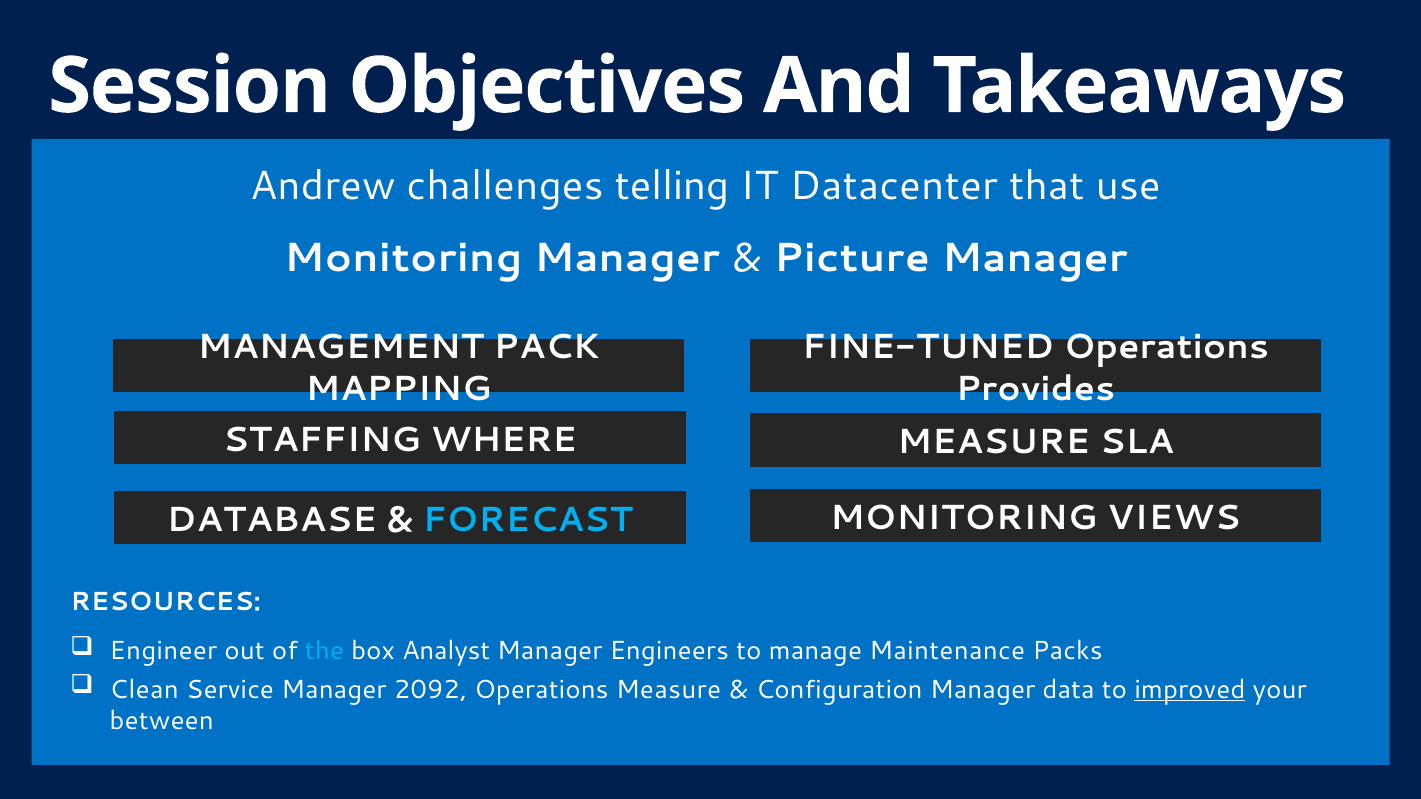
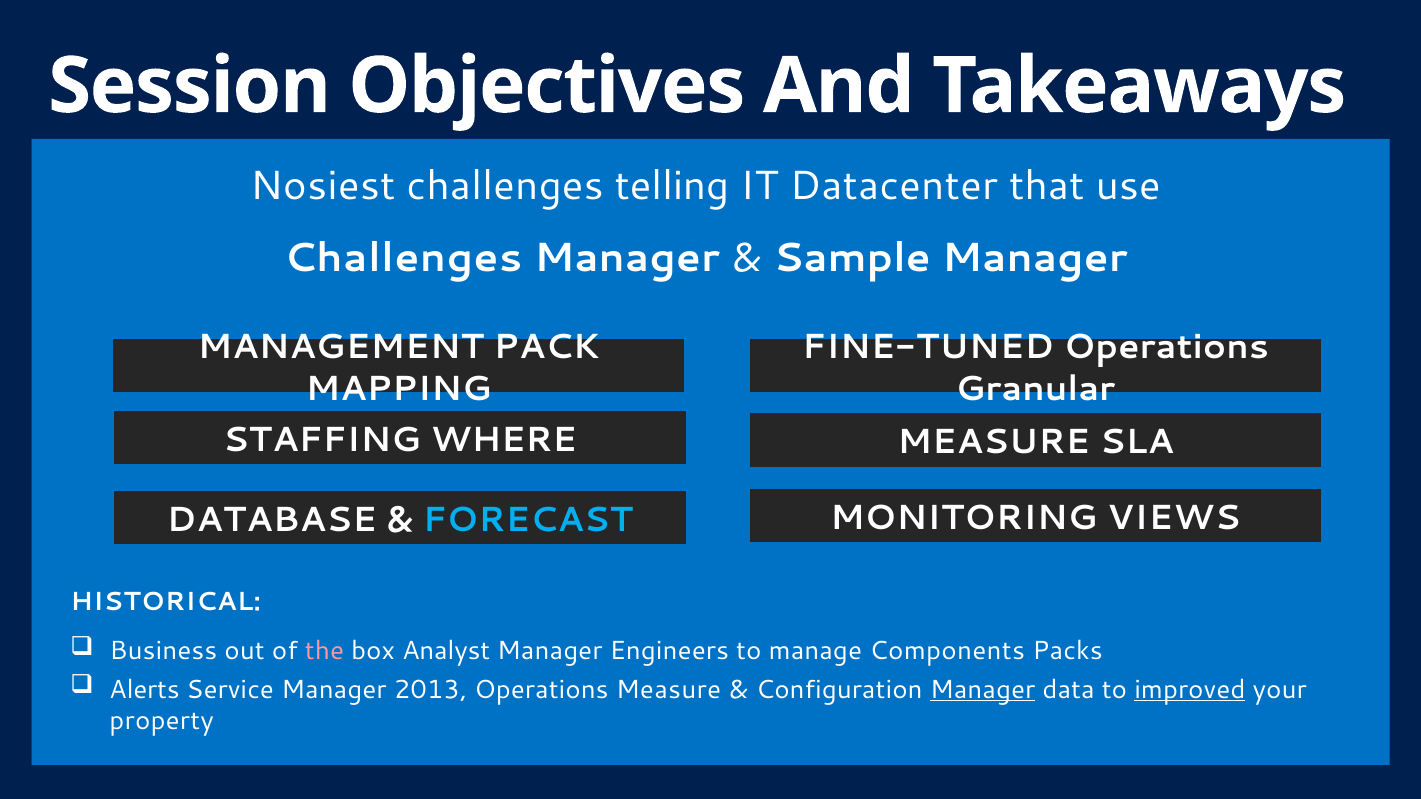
Andrew: Andrew -> Nosiest
Monitoring at (403, 258): Monitoring -> Challenges
Picture: Picture -> Sample
Provides: Provides -> Granular
RESOURCES: RESOURCES -> HISTORICAL
Engineer: Engineer -> Business
the colour: light blue -> pink
Maintenance: Maintenance -> Components
Clean: Clean -> Alerts
2092: 2092 -> 2013
Manager at (983, 690) underline: none -> present
between: between -> property
